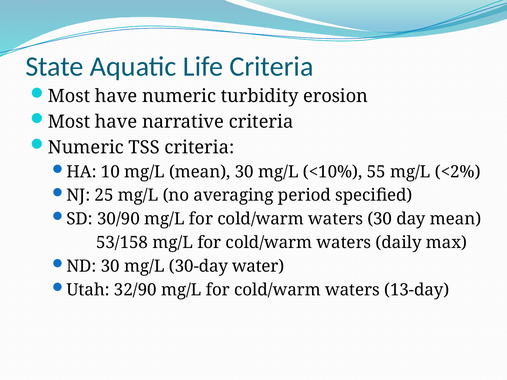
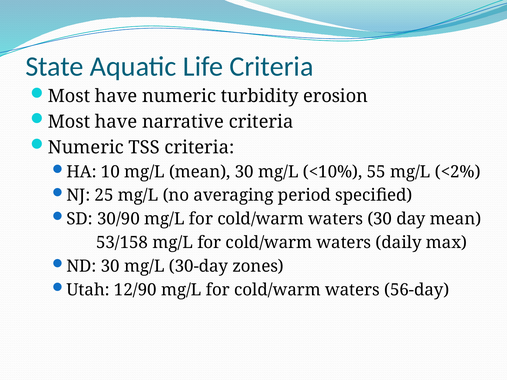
water: water -> zones
32/90: 32/90 -> 12/90
13-day: 13-day -> 56-day
